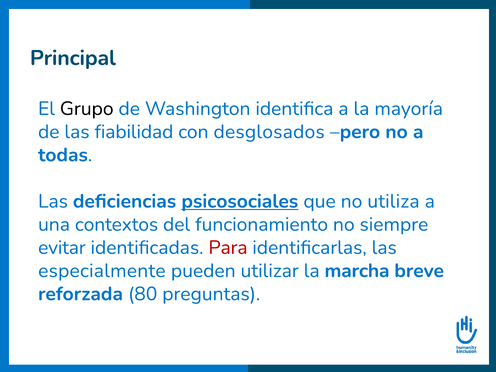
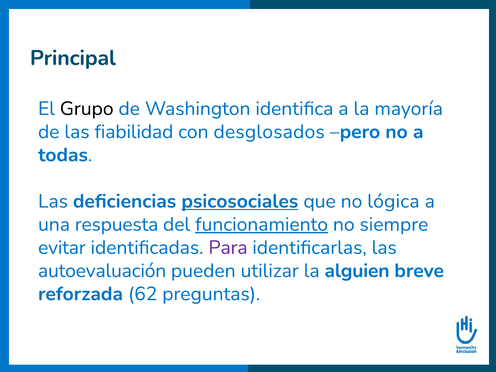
utiliza: utiliza -> lógica
contextos: contextos -> respuesta
funcionamiento underline: none -> present
Para colour: red -> purple
especialmente: especialmente -> autoevaluación
marcha: marcha -> alguien
80: 80 -> 62
